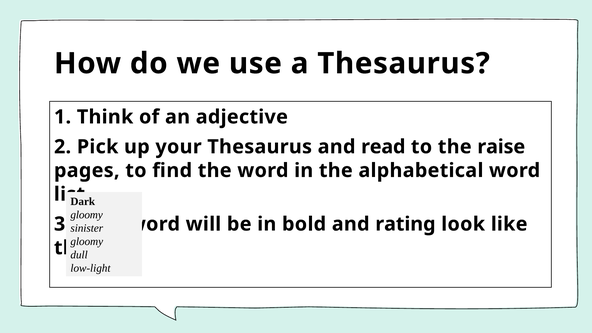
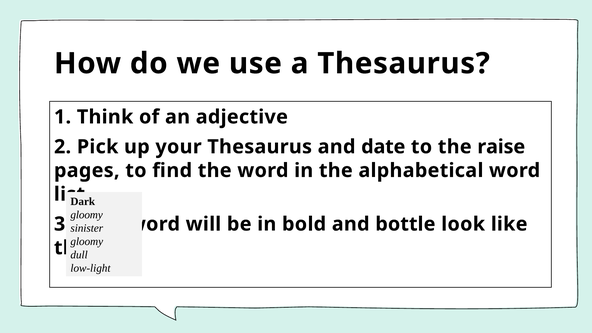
read: read -> date
rating: rating -> bottle
